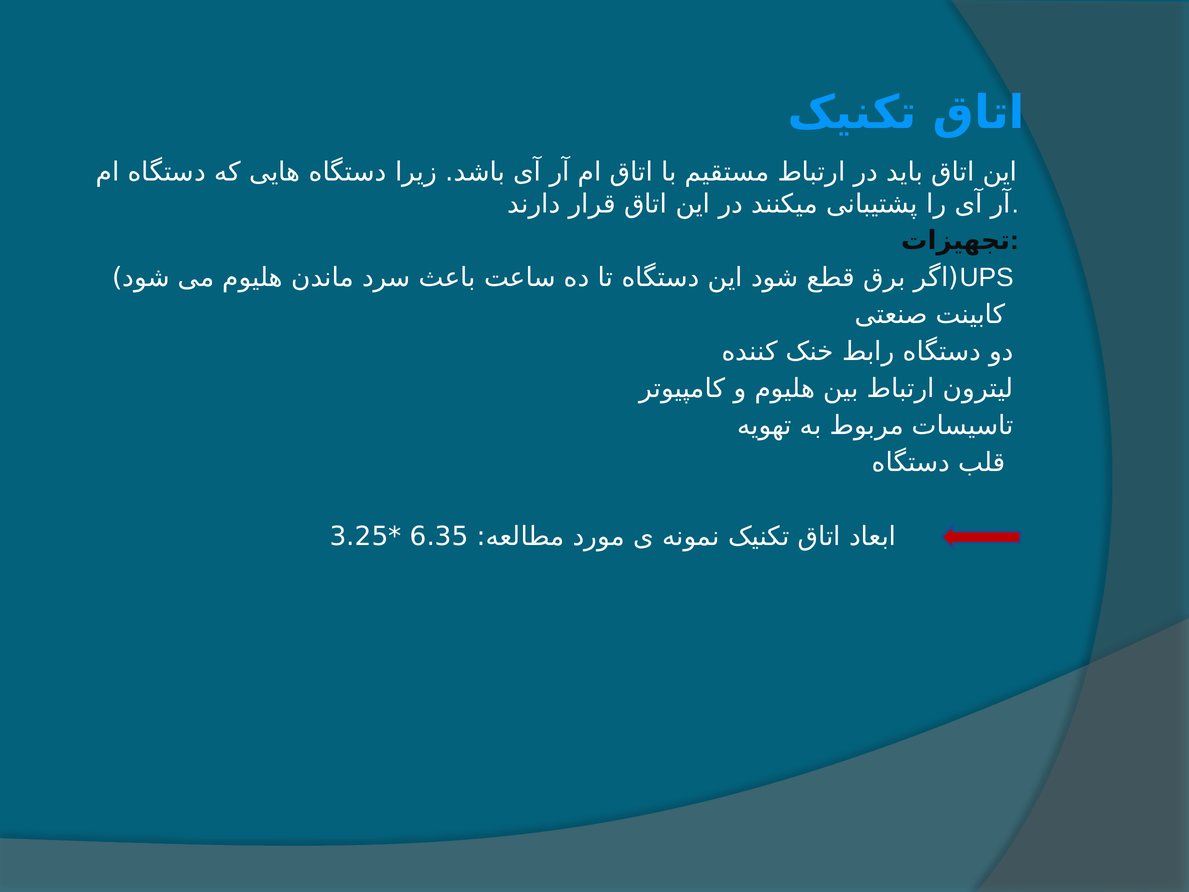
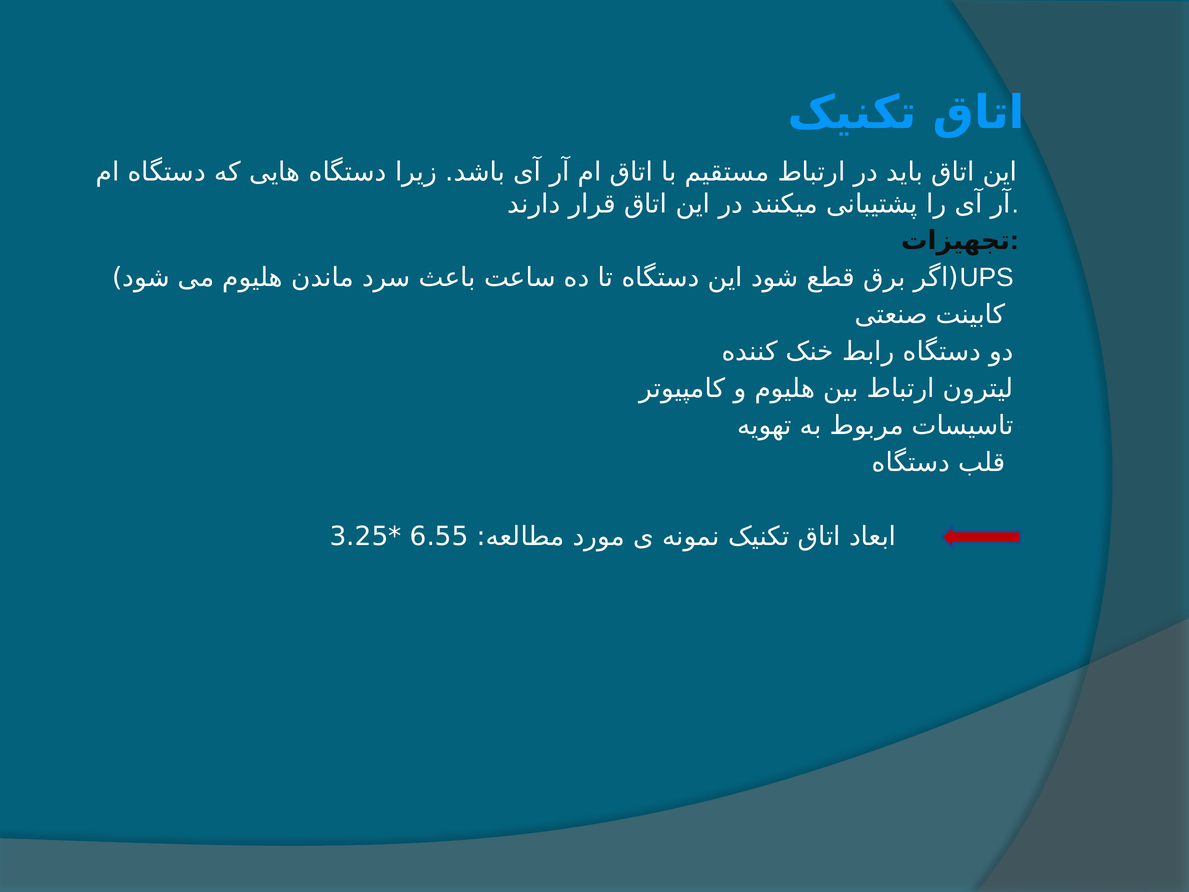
6.35: 6.35 -> 6.55
